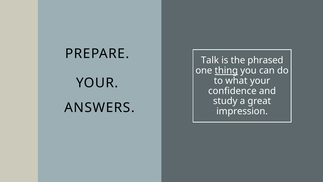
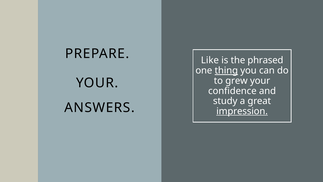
Talk: Talk -> Like
what: what -> grew
impression underline: none -> present
